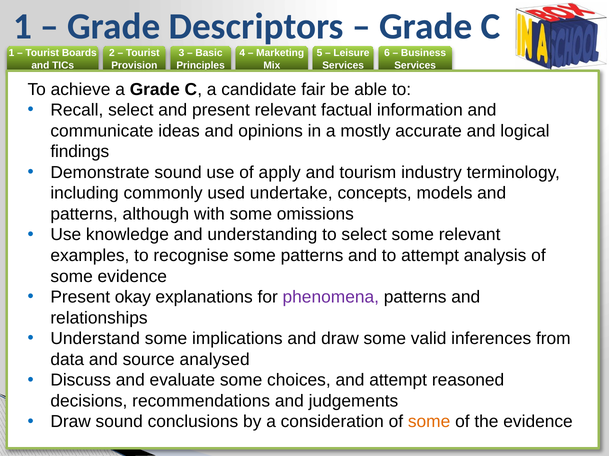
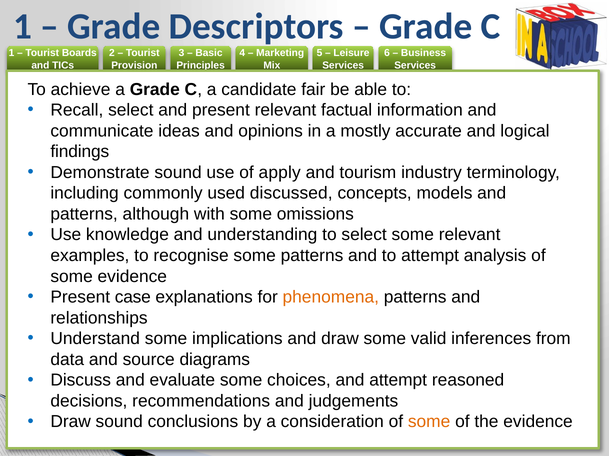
undertake: undertake -> discussed
okay: okay -> case
phenomena colour: purple -> orange
analysed: analysed -> diagrams
